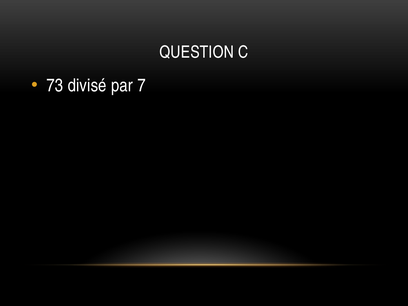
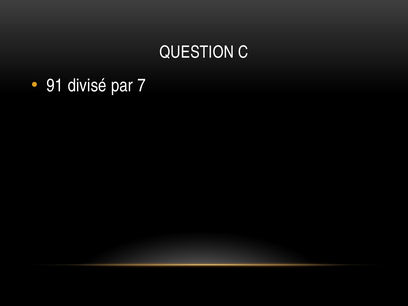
73: 73 -> 91
